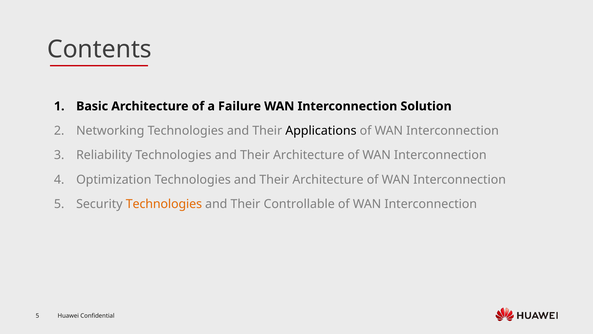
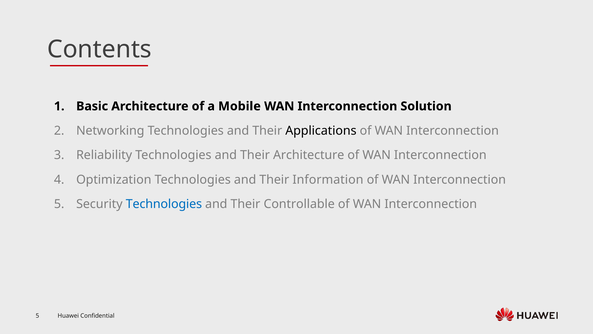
Failure: Failure -> Mobile
Architecture at (328, 179): Architecture -> Information
Technologies at (164, 204) colour: orange -> blue
